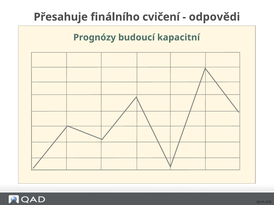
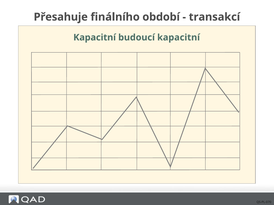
cvičení: cvičení -> období
odpovědi: odpovědi -> transakcí
Prognózy at (95, 38): Prognózy -> Kapacitní
